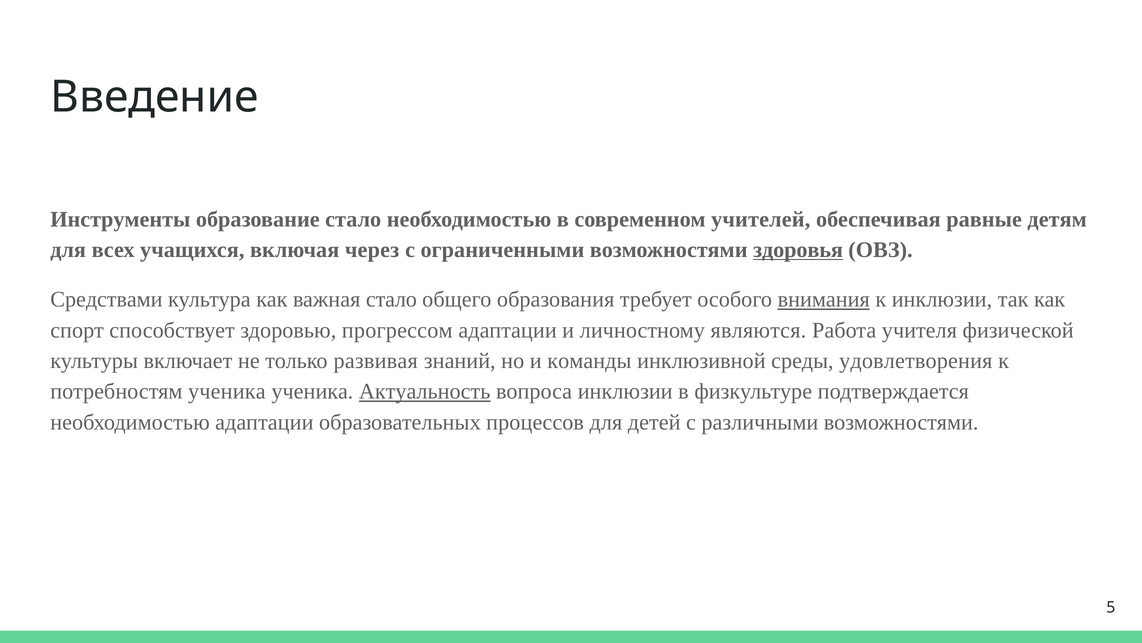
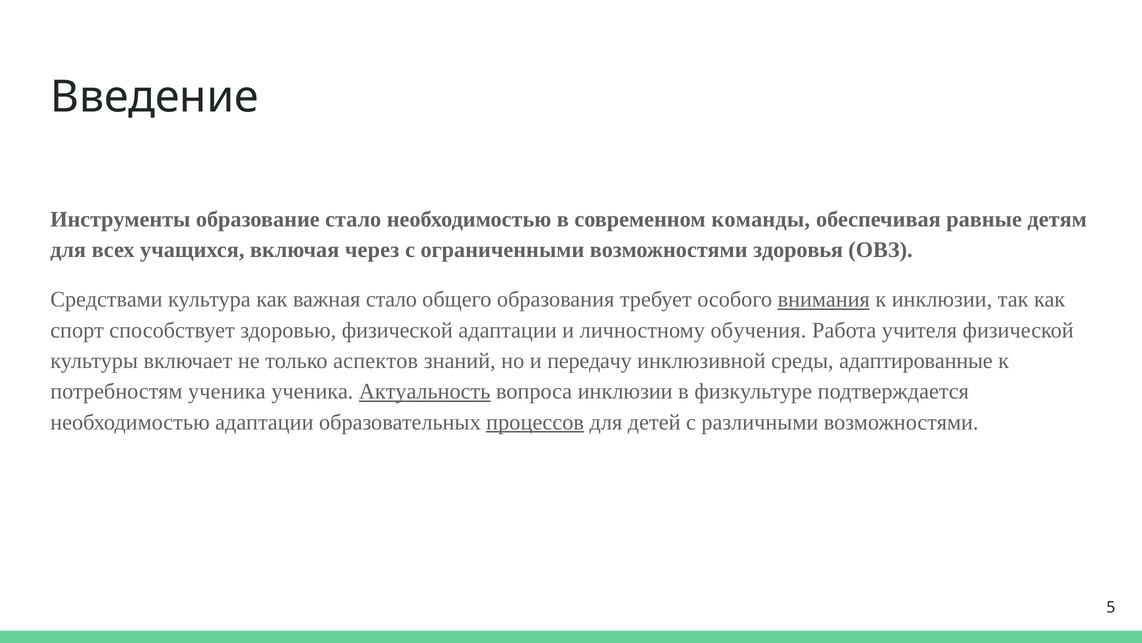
учителей: учителей -> команды
здоровья underline: present -> none
здоровью прогрессом: прогрессом -> физической
являются: являются -> обучения
развивая: развивая -> аспектов
команды: команды -> передачу
удовлетворения: удовлетворения -> адаптированные
процессов underline: none -> present
